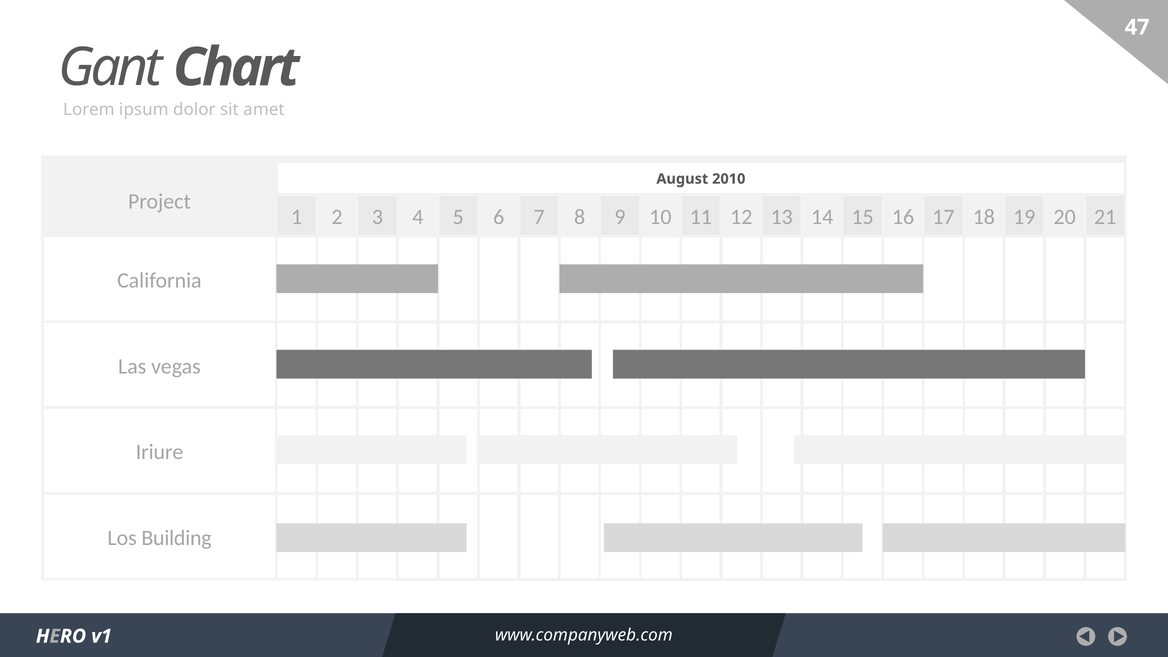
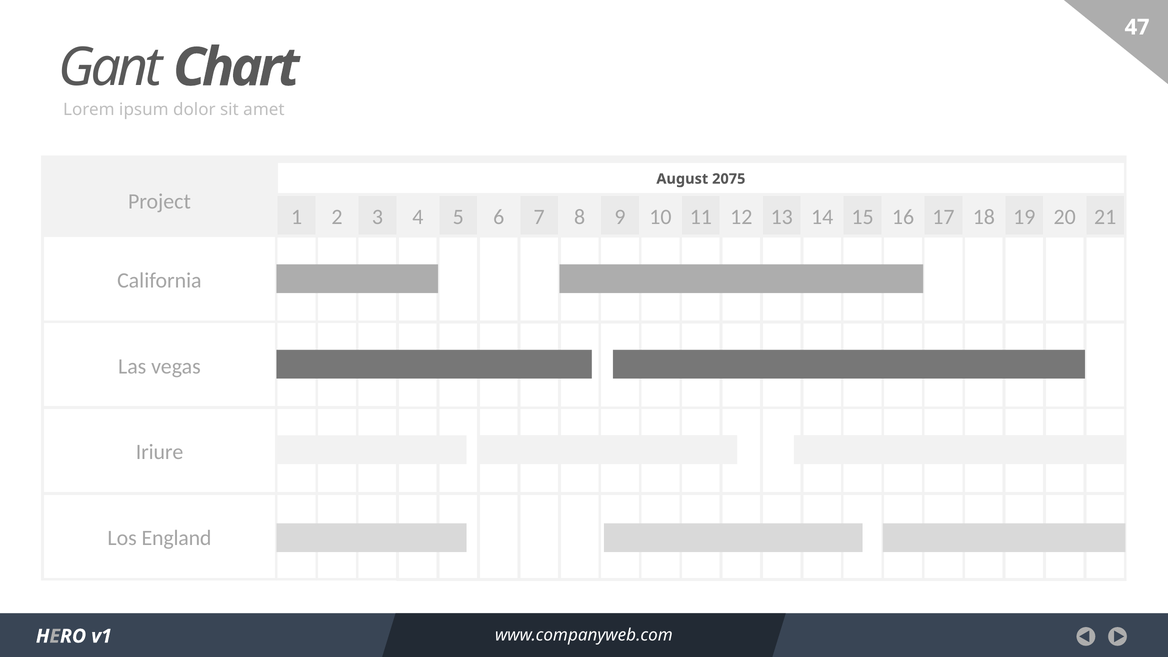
2010: 2010 -> 2075
Building: Building -> England
